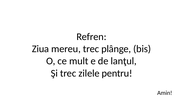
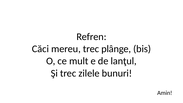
Ziua: Ziua -> Căci
pentru: pentru -> bunuri
